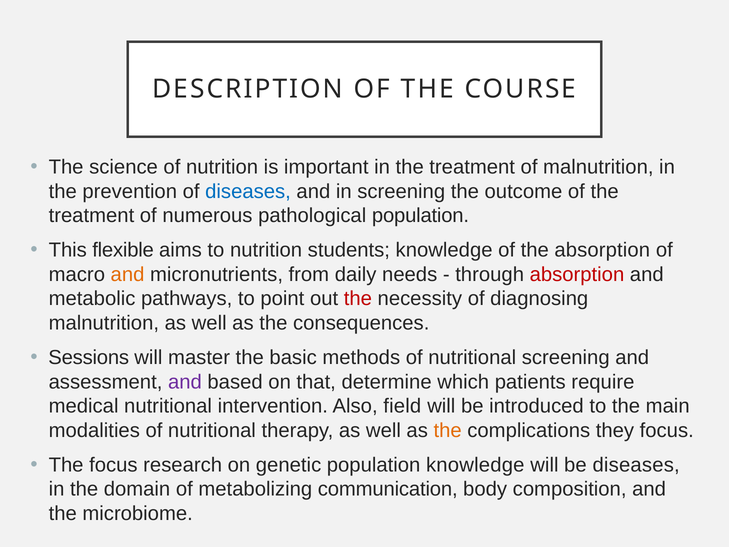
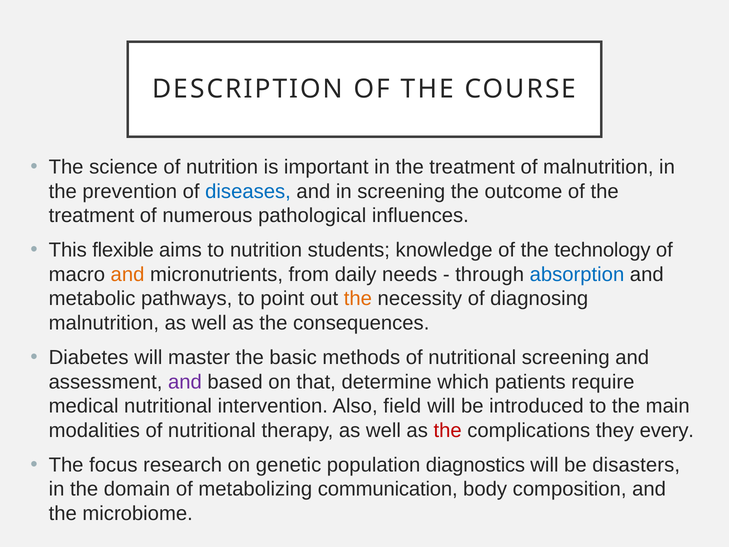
pathological population: population -> influences
the absorption: absorption -> technology
absorption at (577, 274) colour: red -> blue
the at (358, 299) colour: red -> orange
Sessions: Sessions -> Diabetes
the at (448, 430) colour: orange -> red
they focus: focus -> every
population knowledge: knowledge -> diagnostics
be diseases: diseases -> disasters
